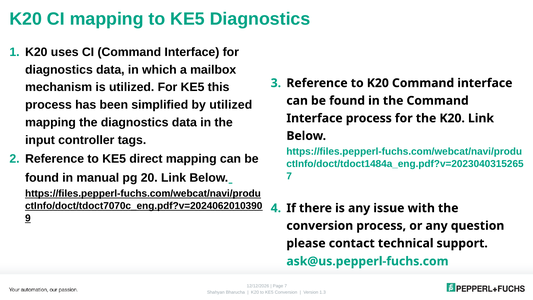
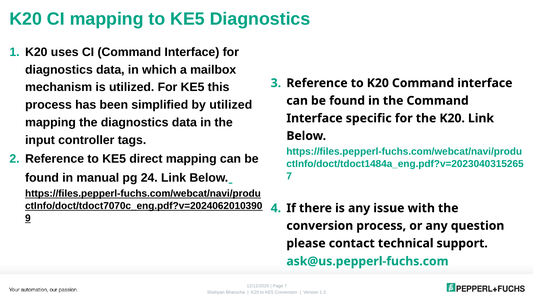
Interface process: process -> specific
20: 20 -> 24
